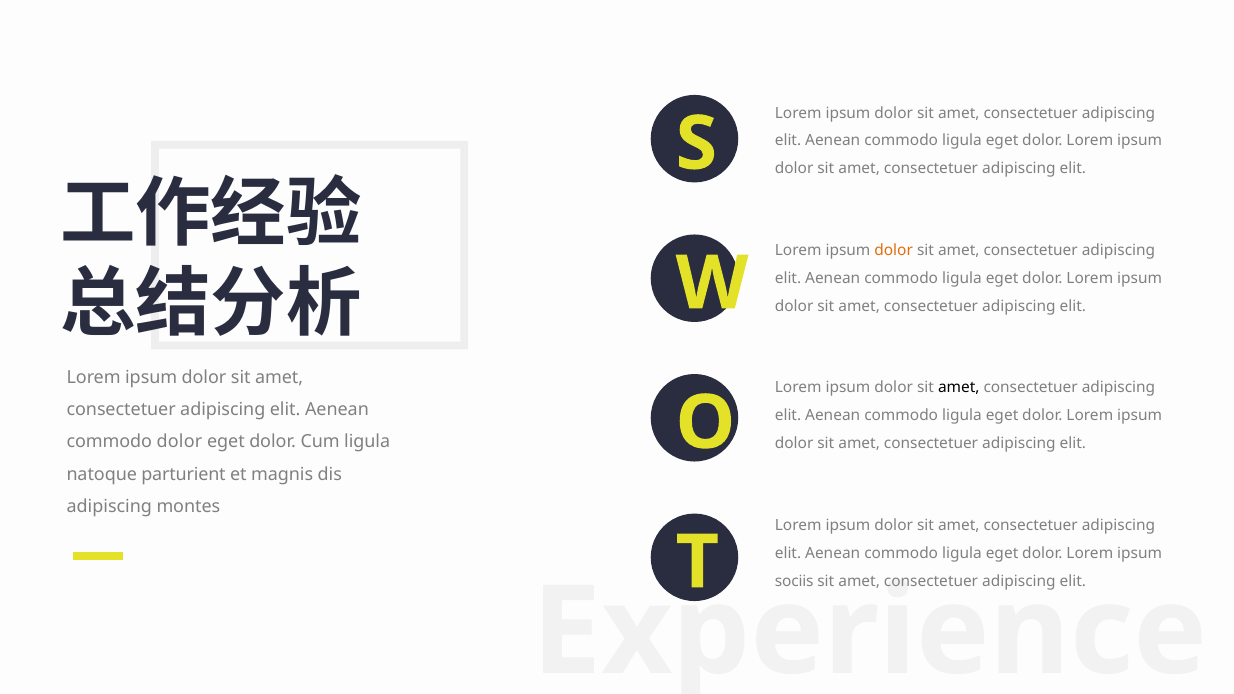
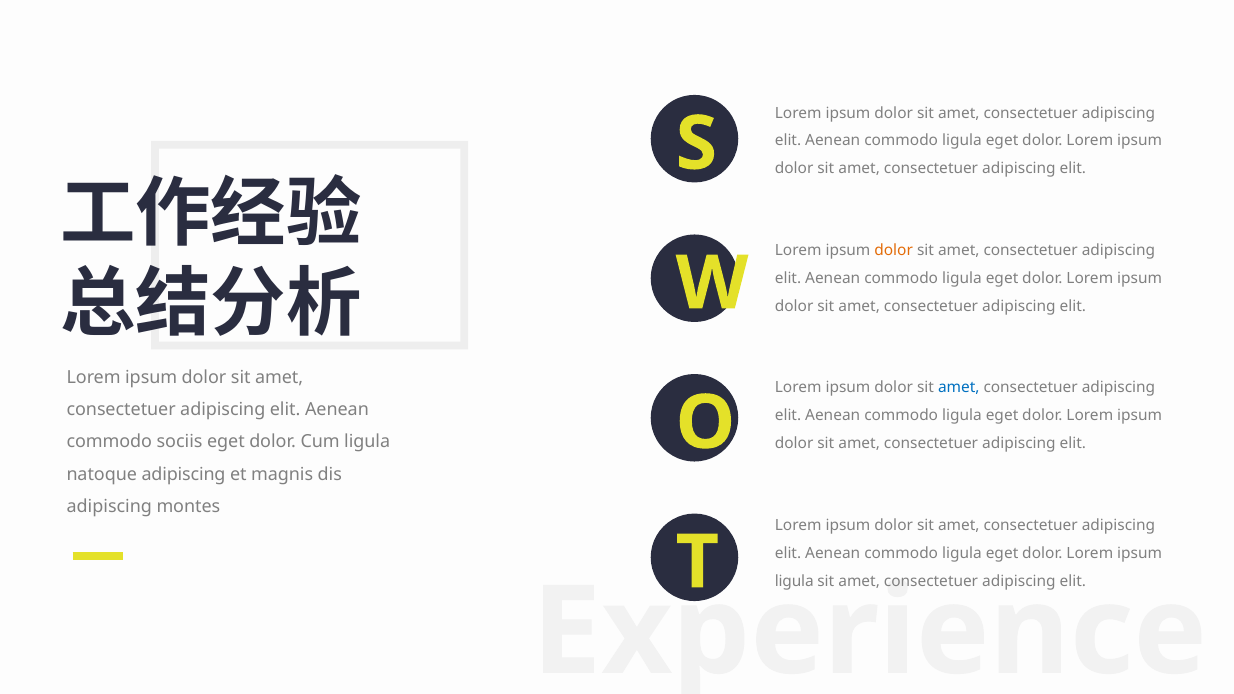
amet at (959, 388) colour: black -> blue
commodo dolor: dolor -> sociis
natoque parturient: parturient -> adipiscing
sociis at (794, 581): sociis -> ligula
